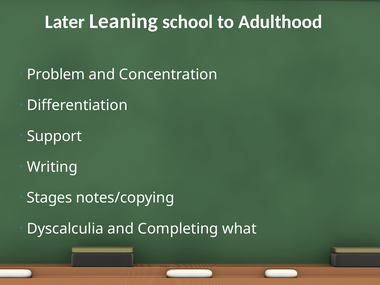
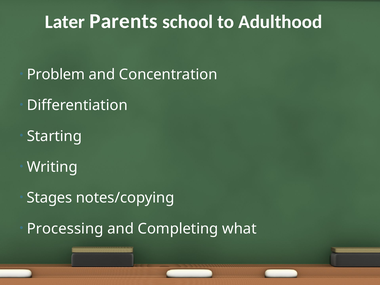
Leaning: Leaning -> Parents
Support: Support -> Starting
Dyscalculia: Dyscalculia -> Processing
